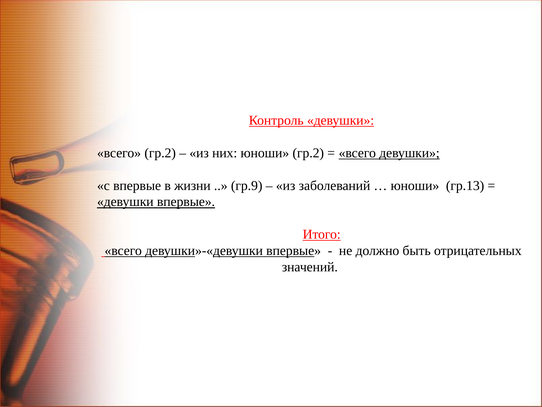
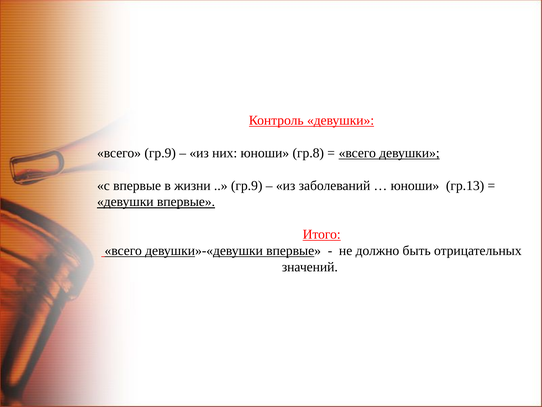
всего гр.2: гр.2 -> гр.9
юноши гр.2: гр.2 -> гр.8
